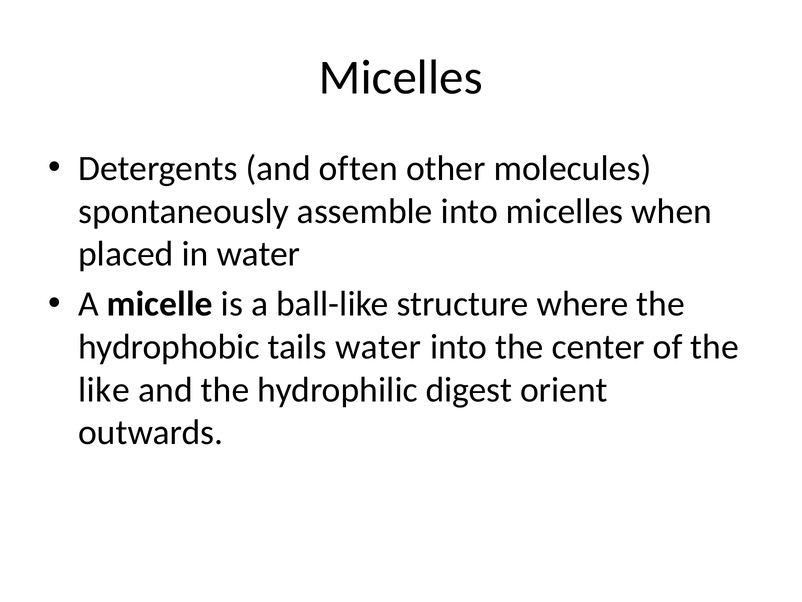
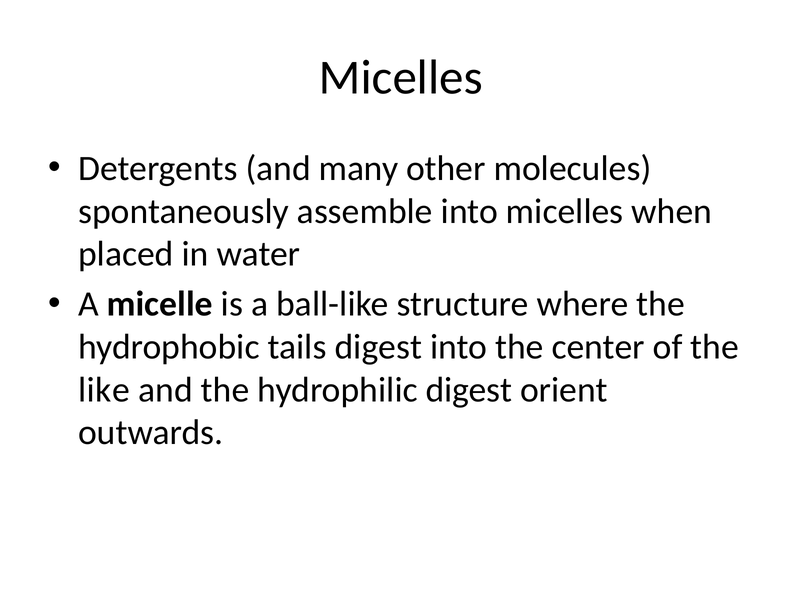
often: often -> many
tails water: water -> digest
